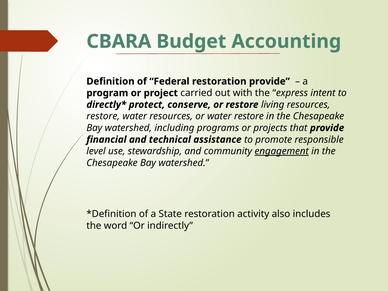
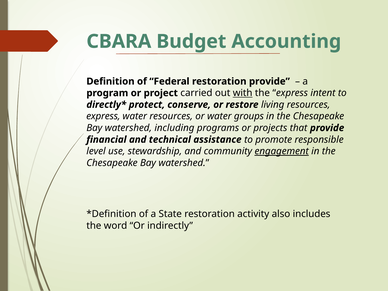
with underline: none -> present
restore at (103, 116): restore -> express
water restore: restore -> groups
